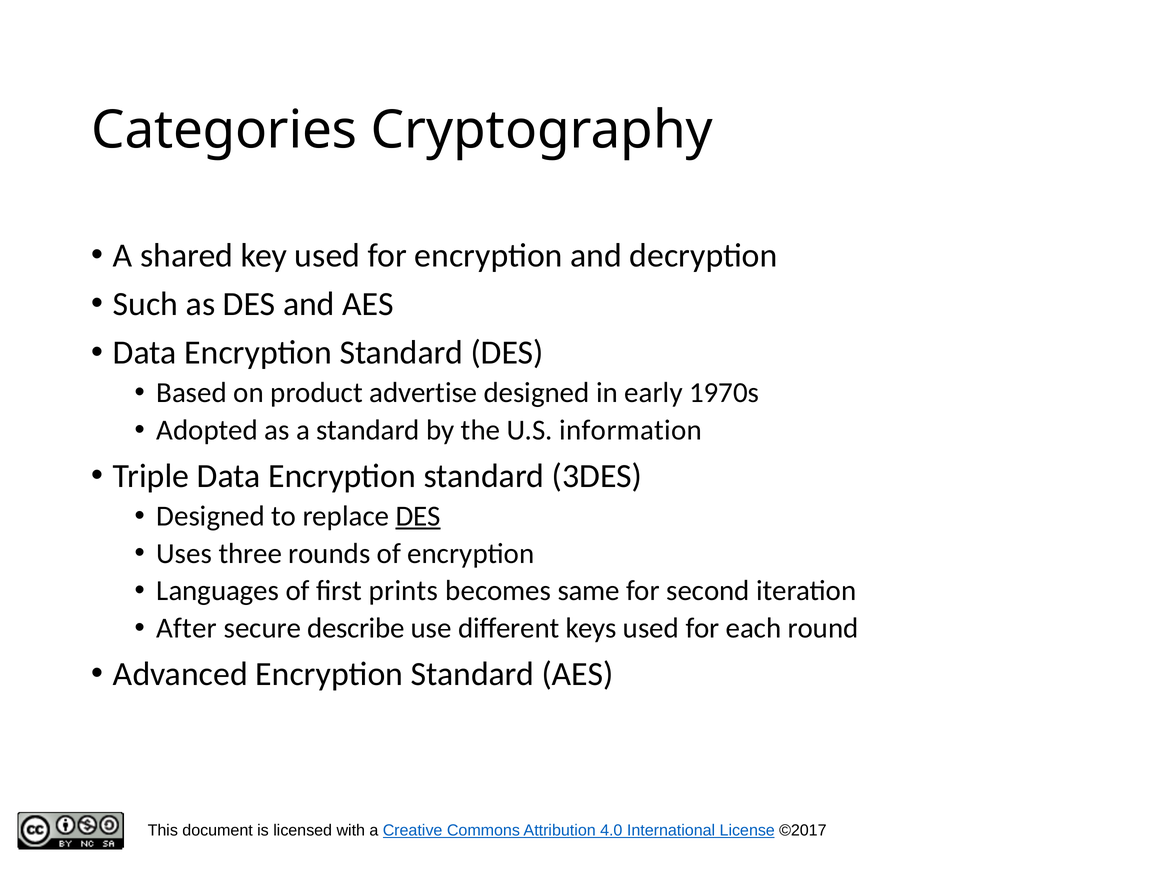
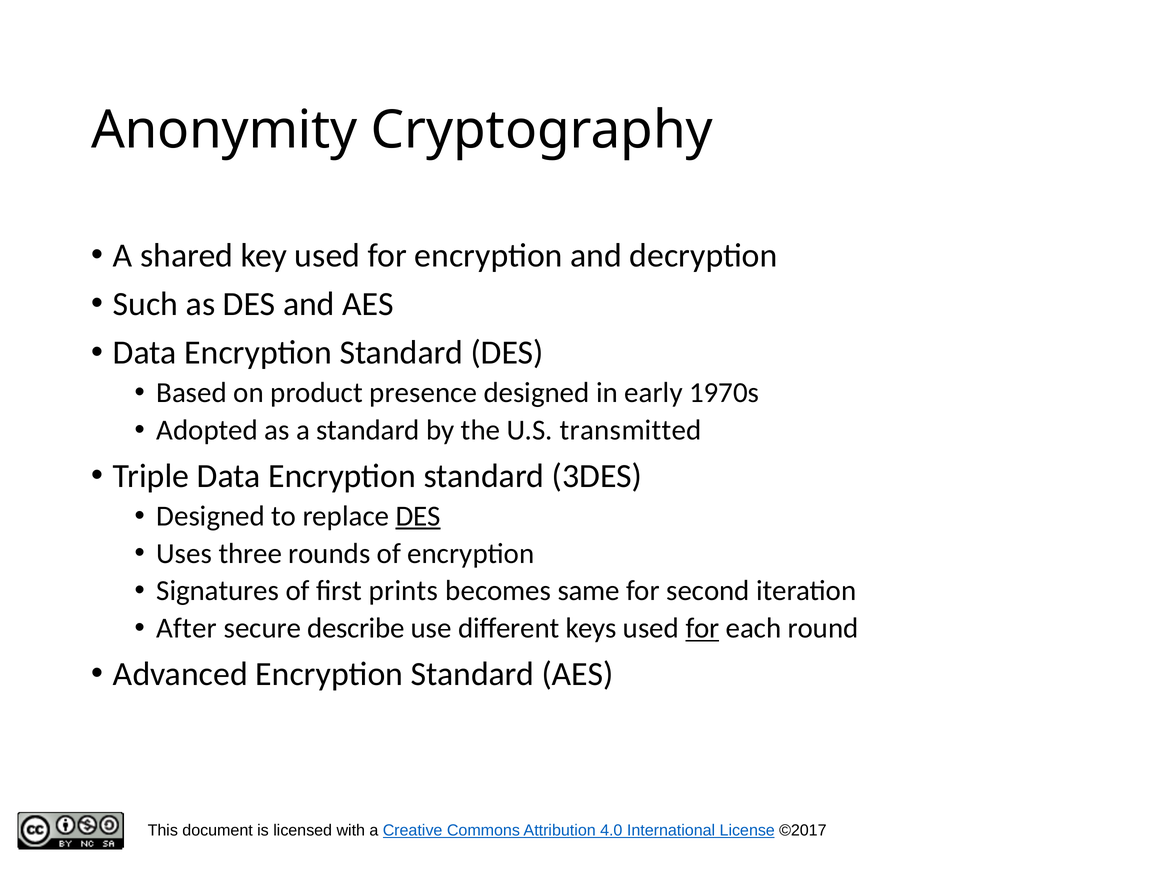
Categories: Categories -> Anonymity
advertise: advertise -> presence
information: information -> transmitted
Languages: Languages -> Signatures
for at (703, 628) underline: none -> present
